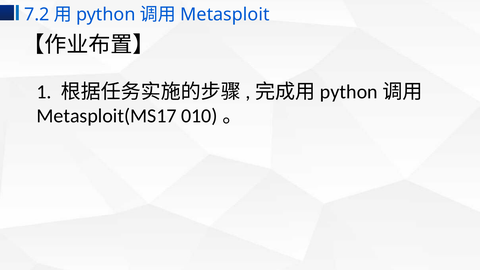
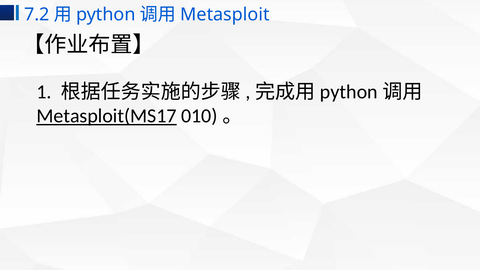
Metasploit(MS17 underline: none -> present
